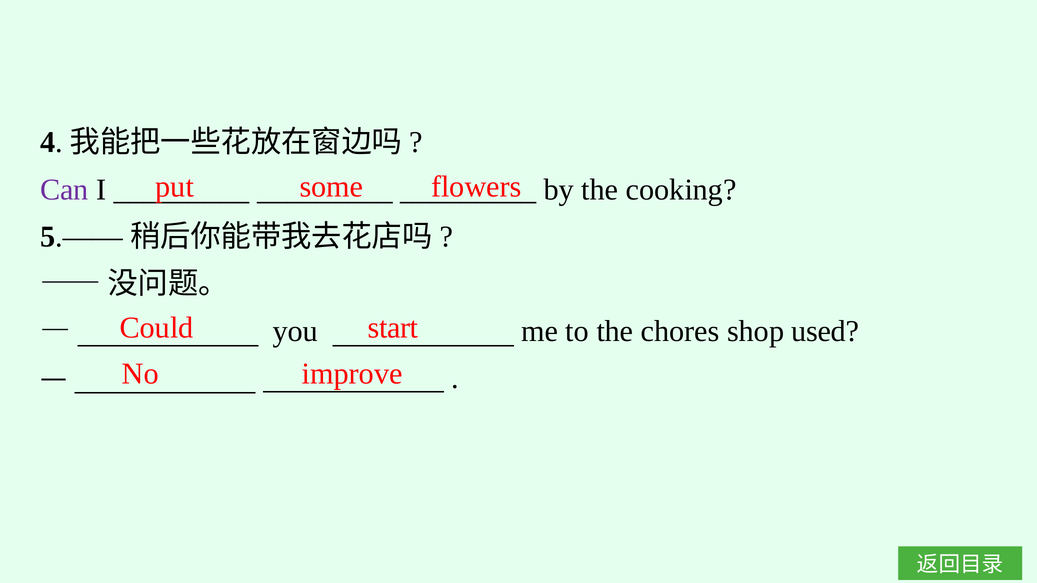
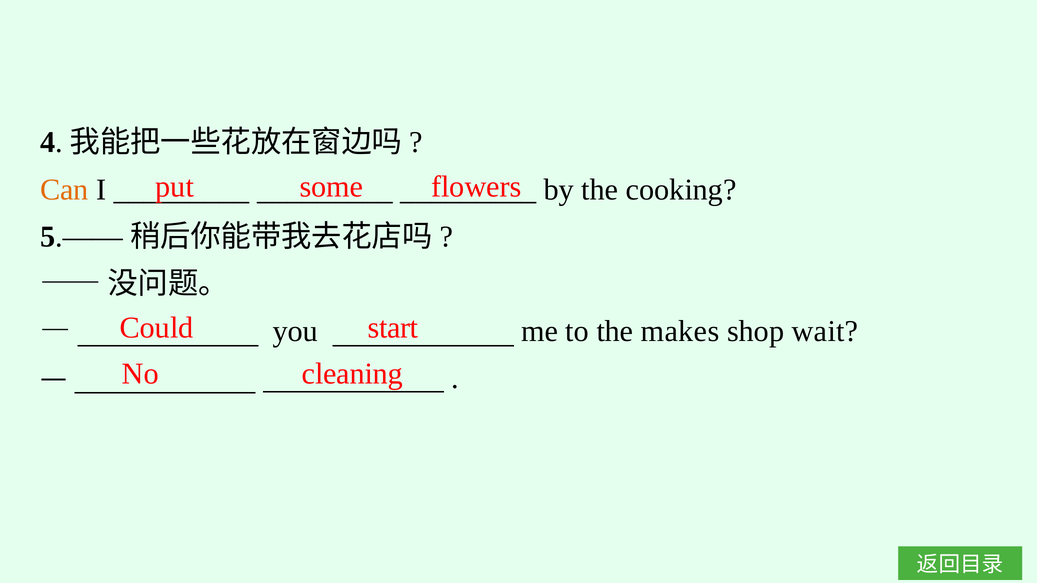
Can colour: purple -> orange
chores: chores -> makes
used: used -> wait
improve: improve -> cleaning
